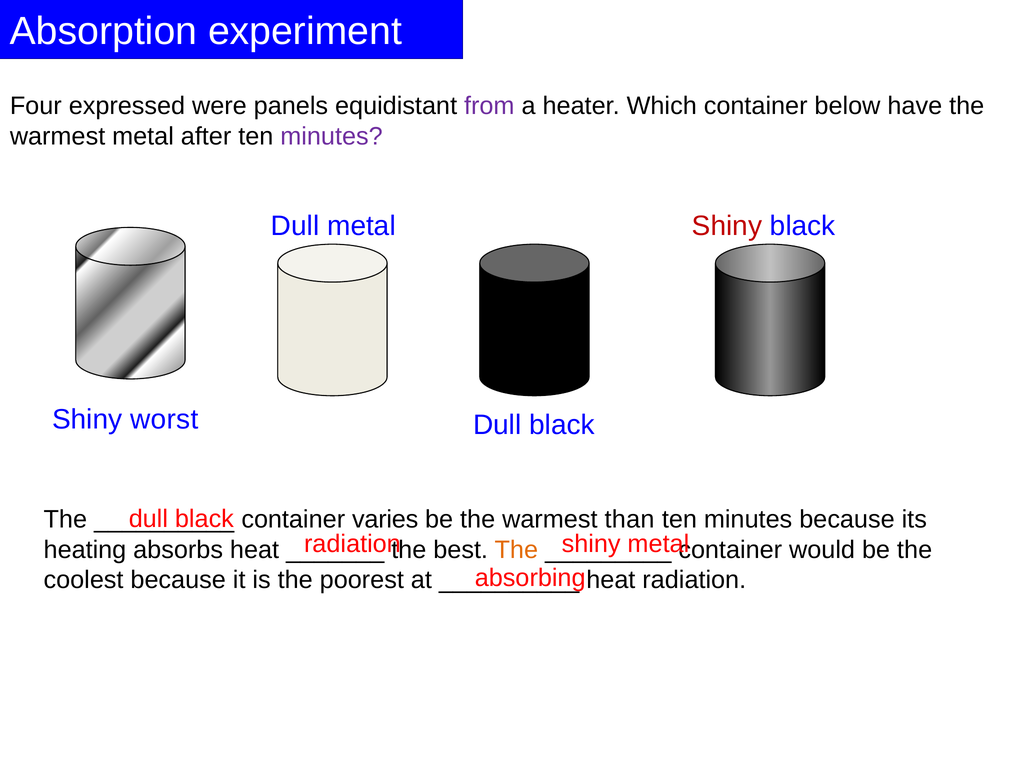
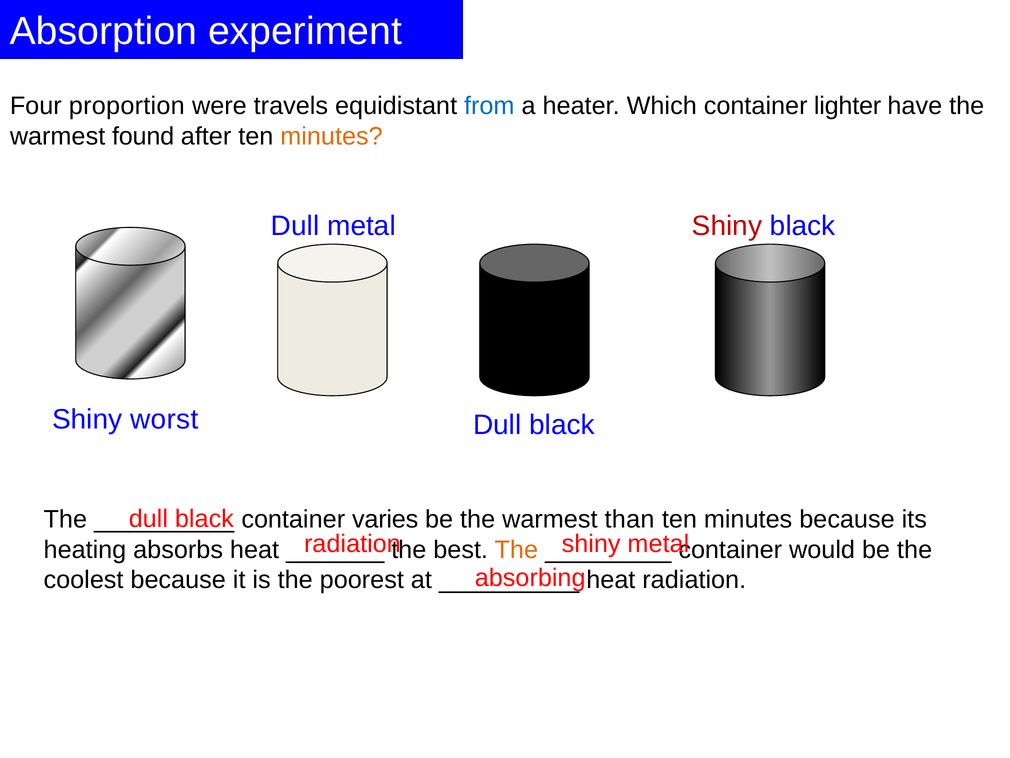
expressed: expressed -> proportion
panels: panels -> travels
from colour: purple -> blue
below: below -> lighter
warmest metal: metal -> found
minutes at (332, 136) colour: purple -> orange
